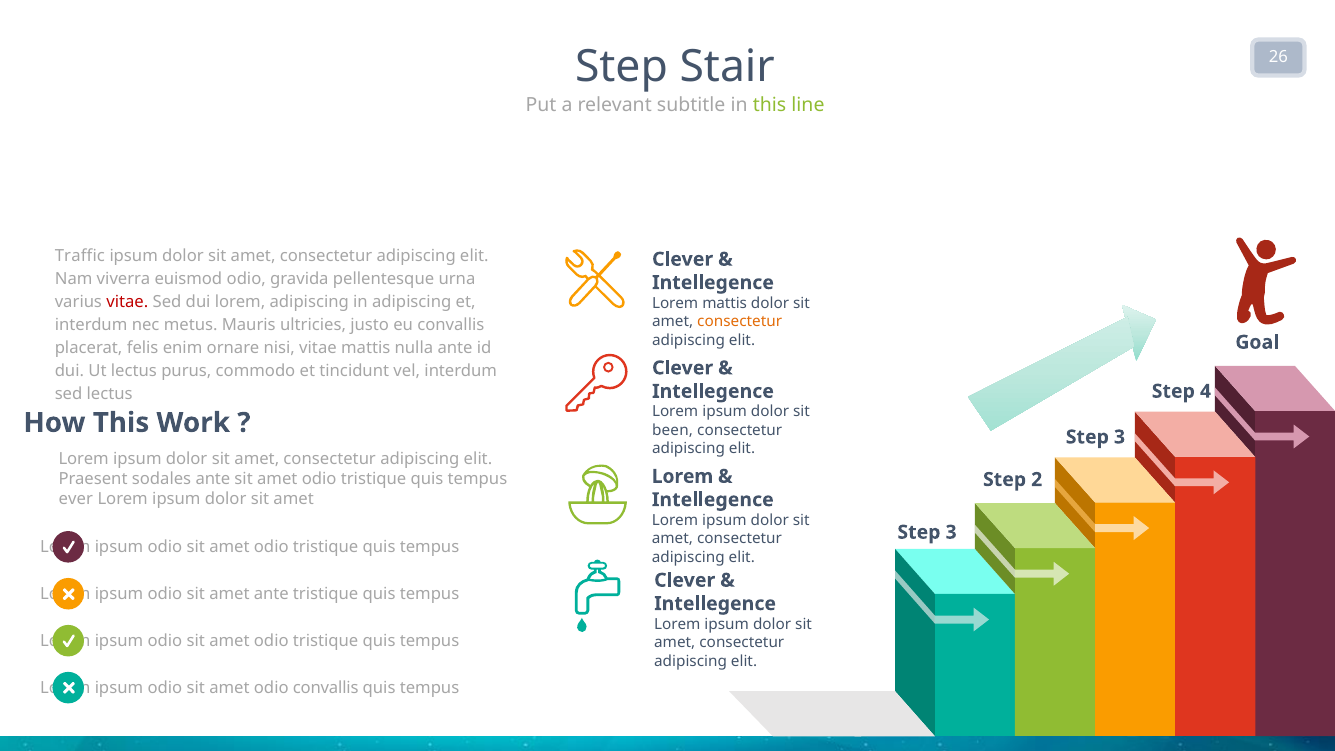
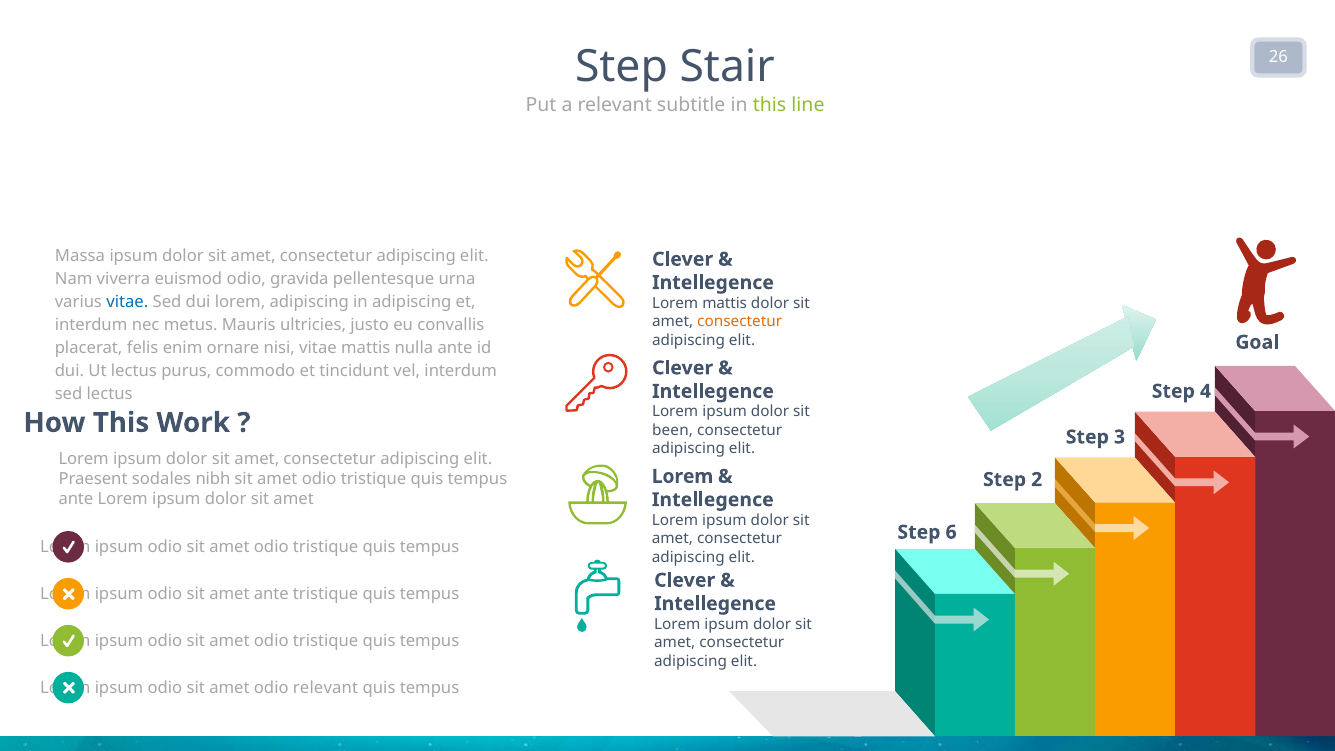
Traffic: Traffic -> Massa
vitae at (127, 302) colour: red -> blue
sodales ante: ante -> nibh
ever at (76, 499): ever -> ante
3 at (951, 532): 3 -> 6
odio convallis: convallis -> relevant
